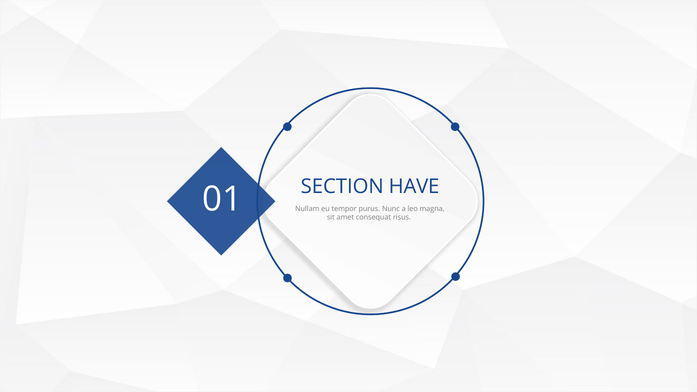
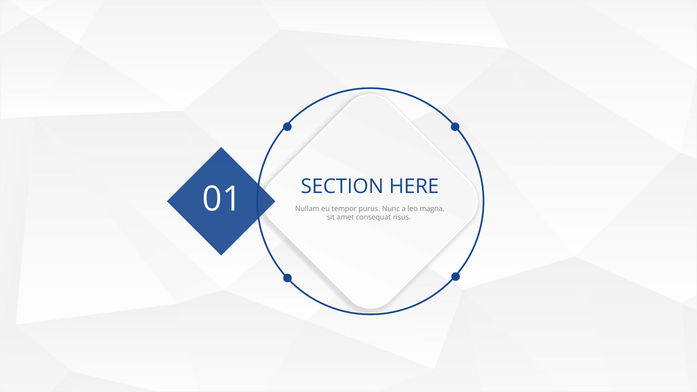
HAVE: HAVE -> HERE
